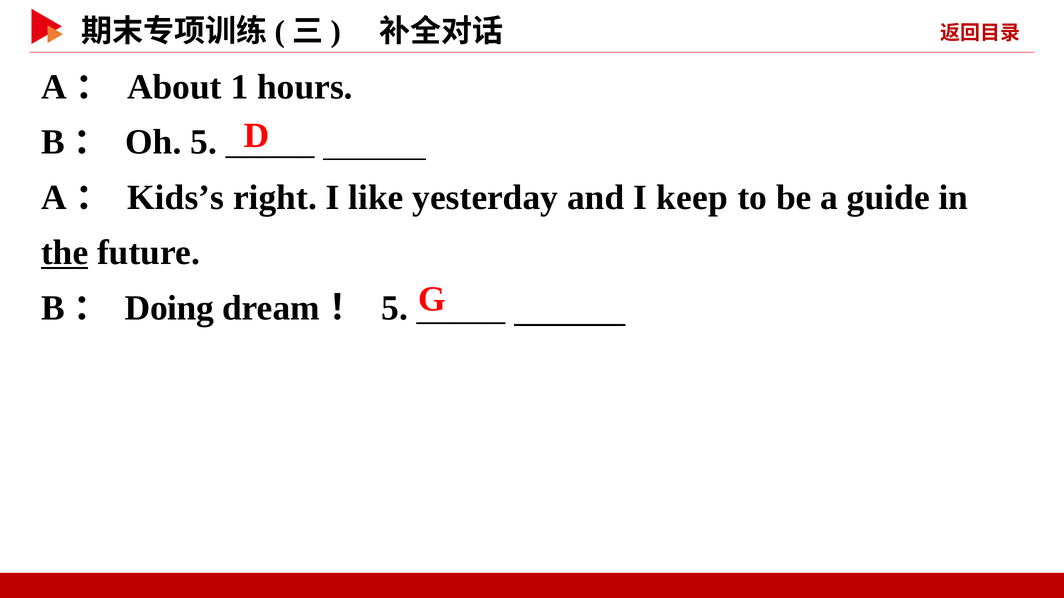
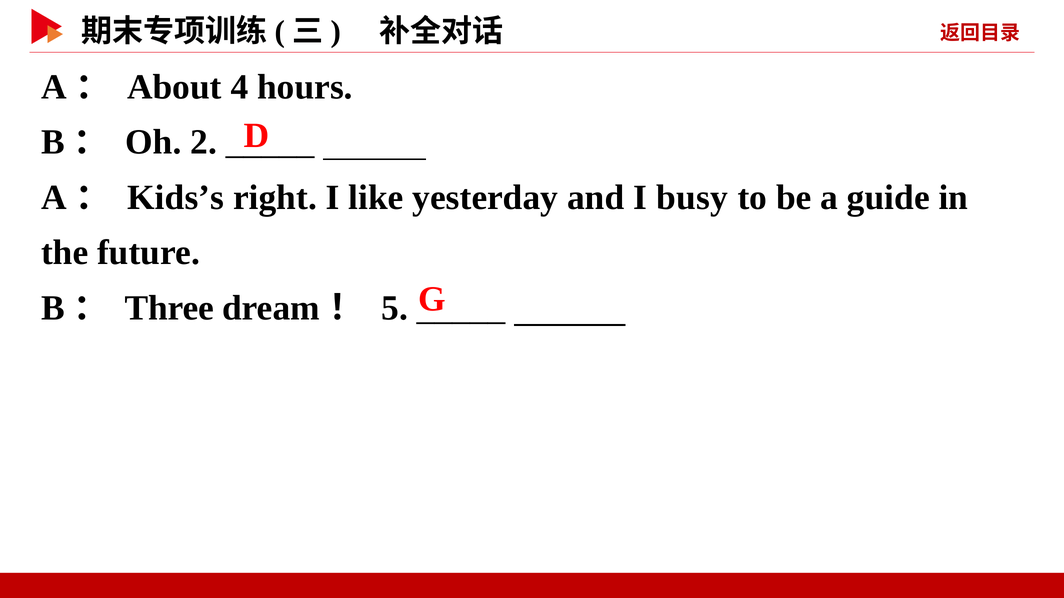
1: 1 -> 4
Oh 5: 5 -> 2
keep: keep -> busy
the underline: present -> none
Doing: Doing -> Three
